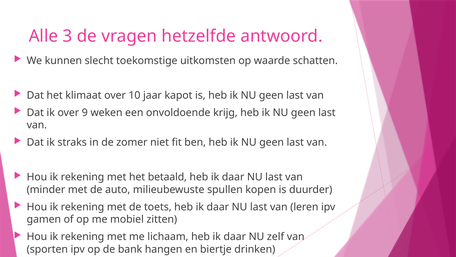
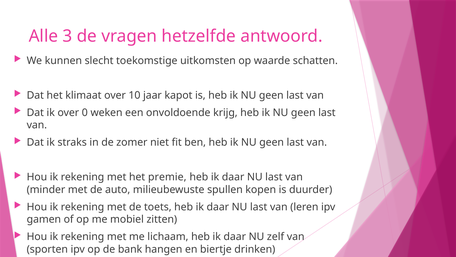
9: 9 -> 0
betaald: betaald -> premie
